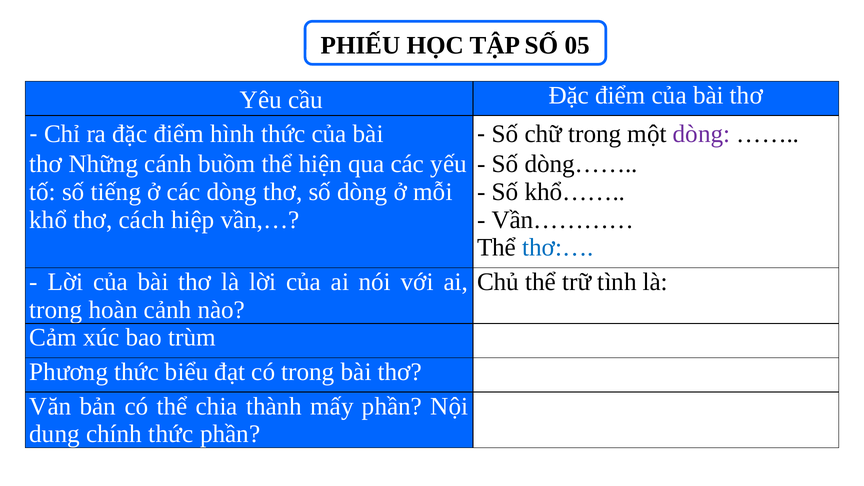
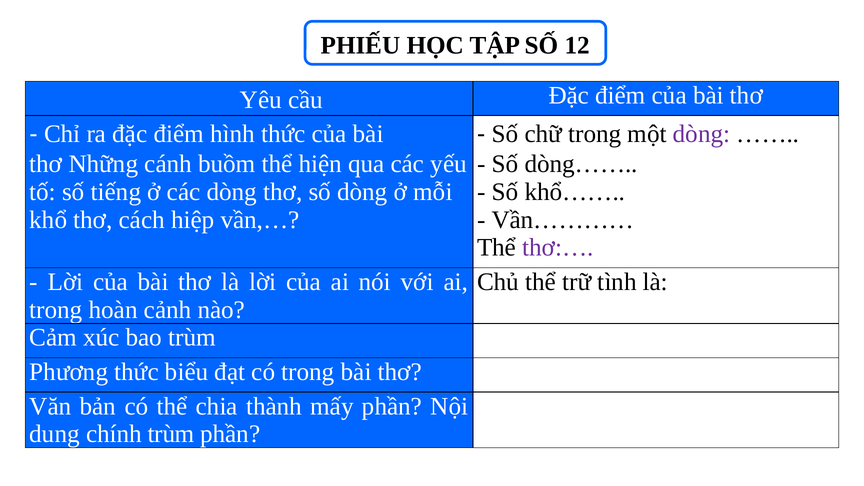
05: 05 -> 12
thơ:… colour: blue -> purple
chính thức: thức -> trùm
